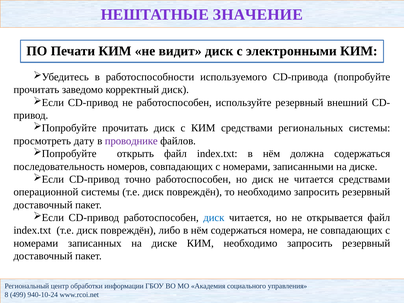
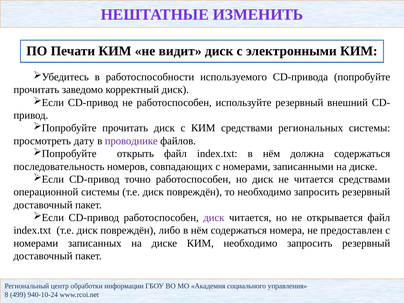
ЗНАЧЕНИЕ: ЗНАЧЕНИЕ -> ИЗМЕНИТЬ
диск at (214, 218) colour: blue -> purple
не совпадающих: совпадающих -> предоставлен
